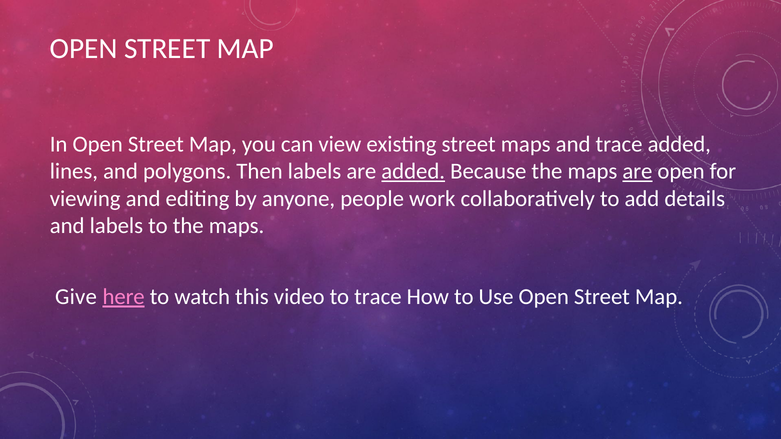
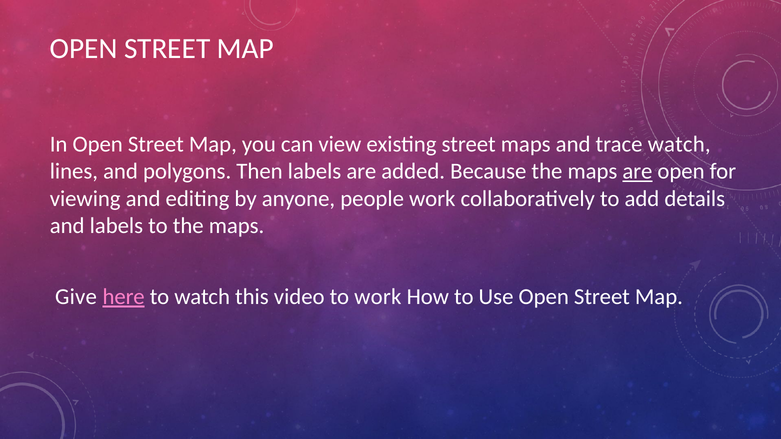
trace added: added -> watch
added at (413, 171) underline: present -> none
to trace: trace -> work
